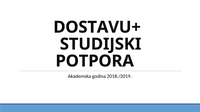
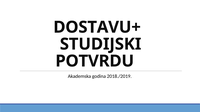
POTPORA: POTPORA -> POTVRDU
